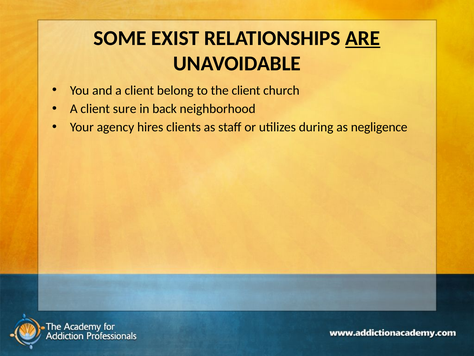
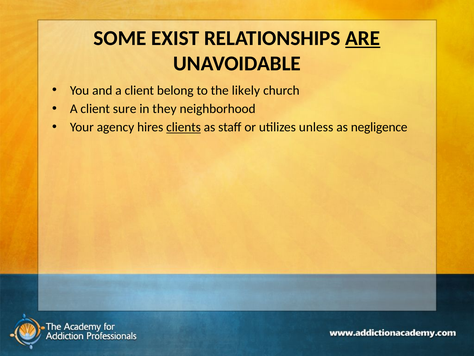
the client: client -> likely
back: back -> they
clients underline: none -> present
during: during -> unless
